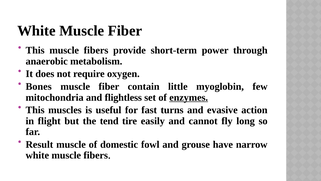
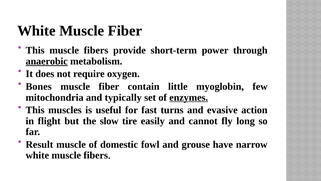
anaerobic underline: none -> present
flightless: flightless -> typically
tend: tend -> slow
